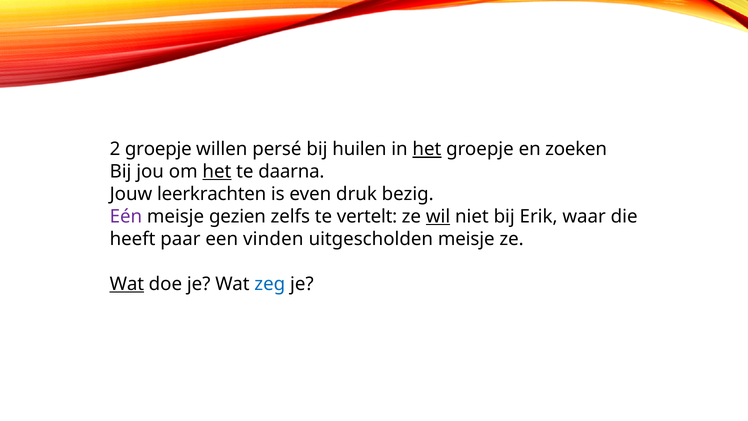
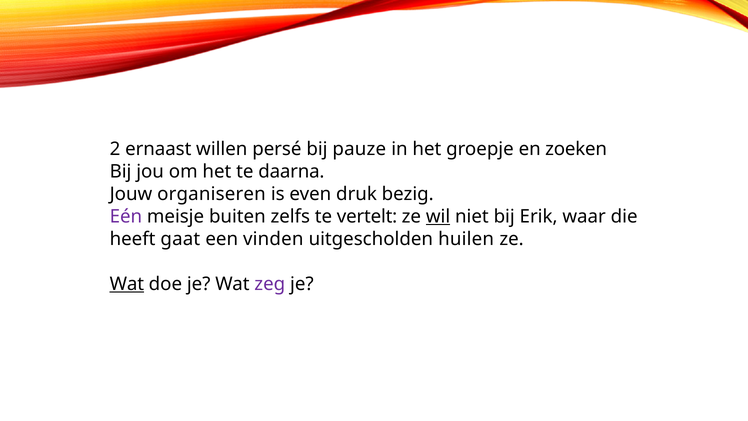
2 groepje: groepje -> ernaast
huilen: huilen -> pauze
het at (427, 149) underline: present -> none
het at (217, 172) underline: present -> none
leerkrachten: leerkrachten -> organiseren
gezien: gezien -> buiten
paar: paar -> gaat
uitgescholden meisje: meisje -> huilen
zeg colour: blue -> purple
